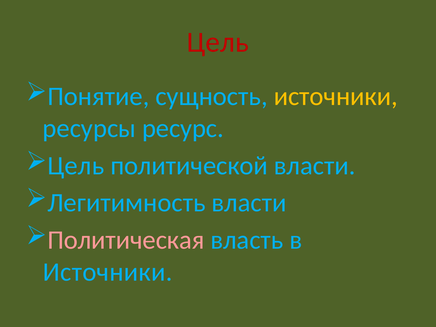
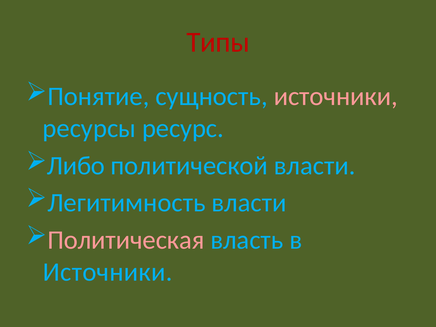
Цель at (218, 42): Цель -> Типы
источники at (336, 96) colour: yellow -> pink
Цель at (76, 166): Цель -> Либо
